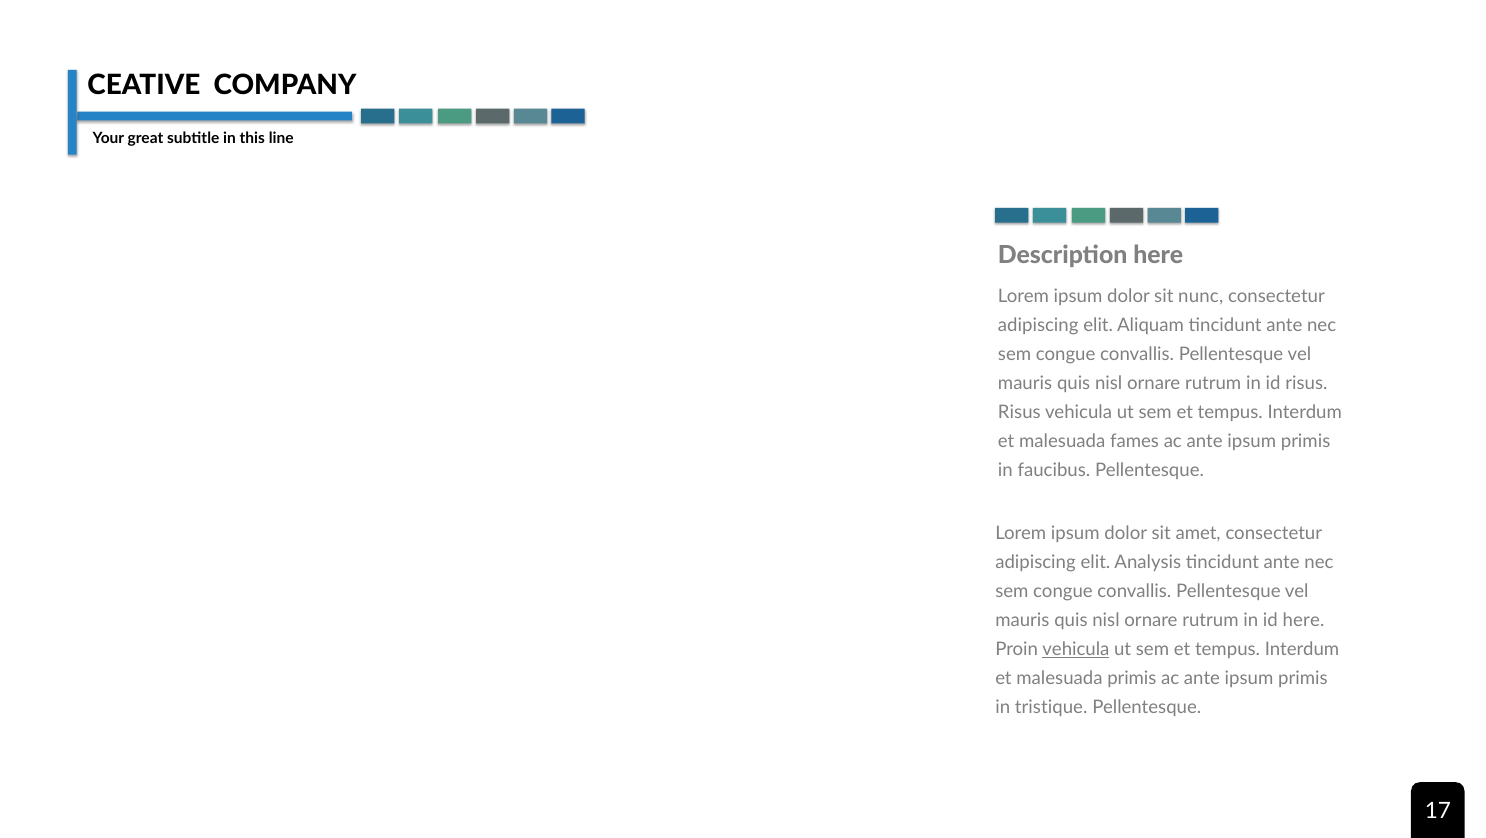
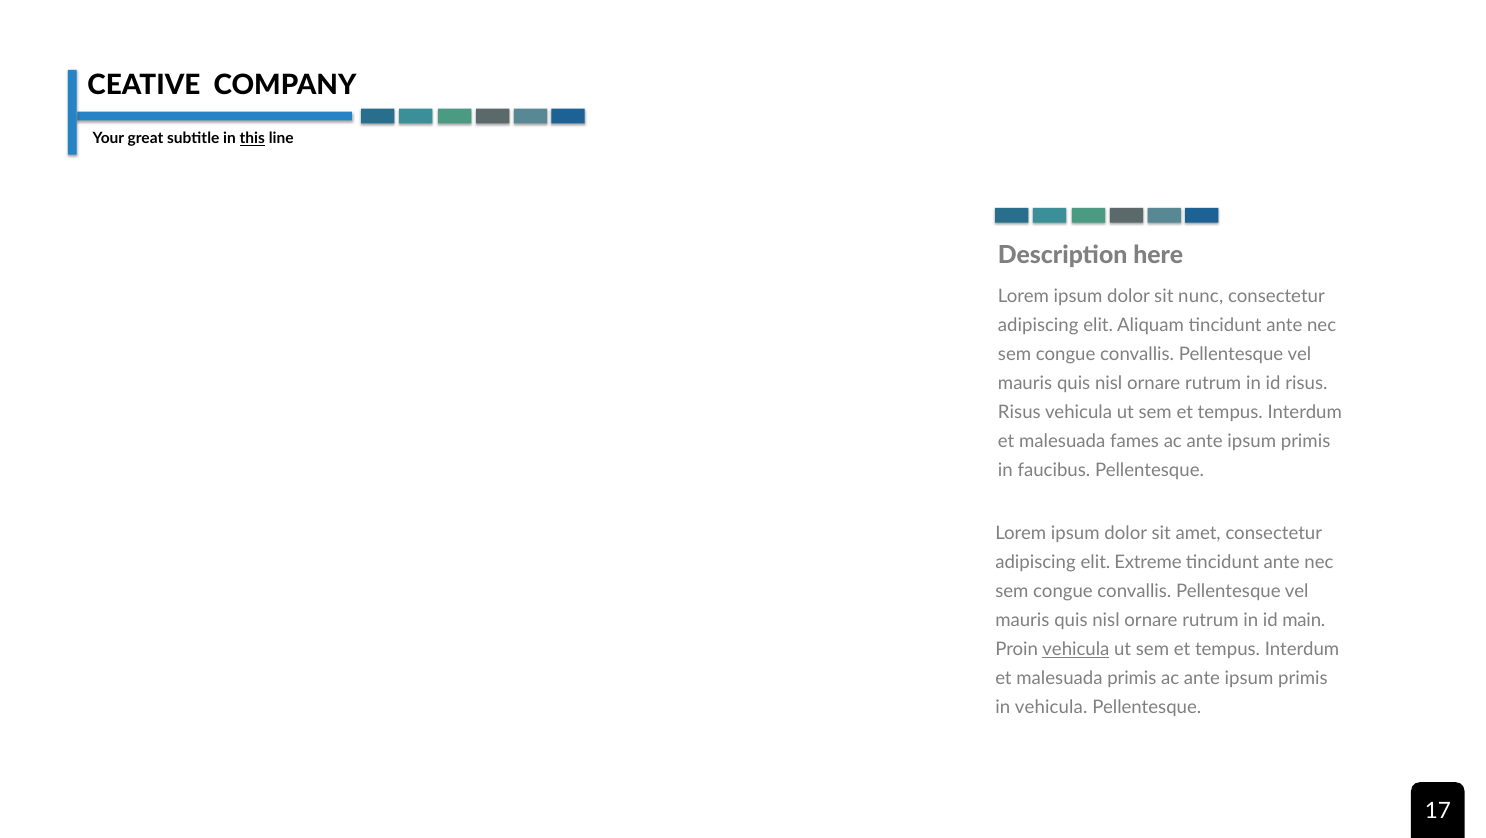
this underline: none -> present
Analysis: Analysis -> Extreme
id here: here -> main
in tristique: tristique -> vehicula
